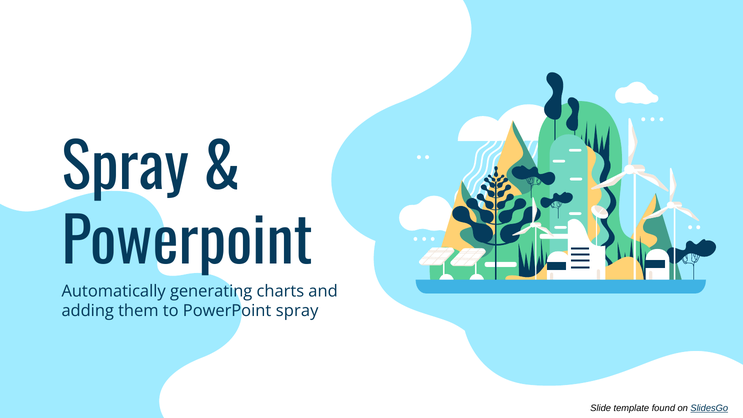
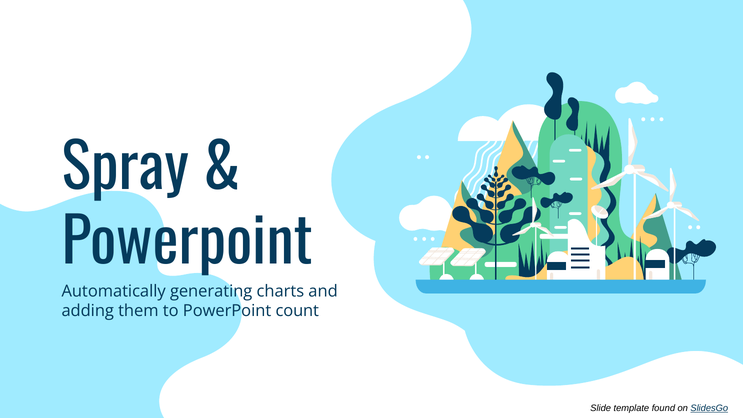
PowerPoint spray: spray -> count
